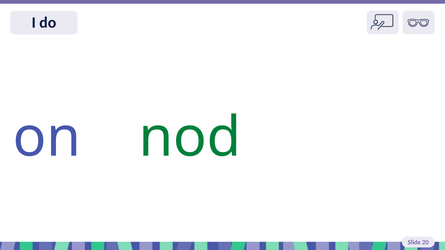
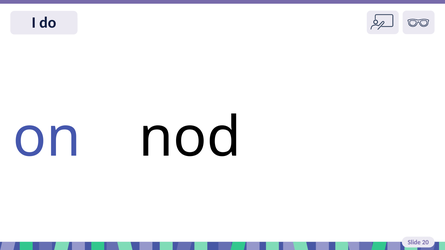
nod colour: green -> black
